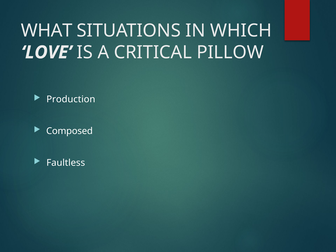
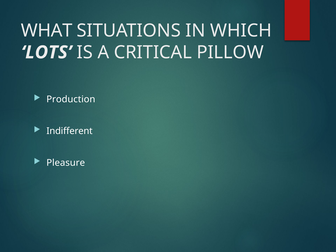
LOVE: LOVE -> LOTS
Composed: Composed -> Indifferent
Faultless: Faultless -> Pleasure
